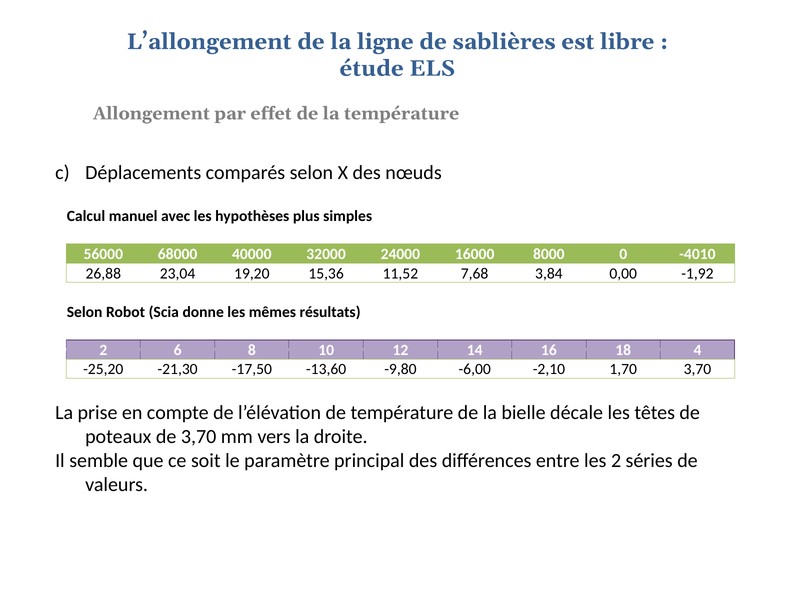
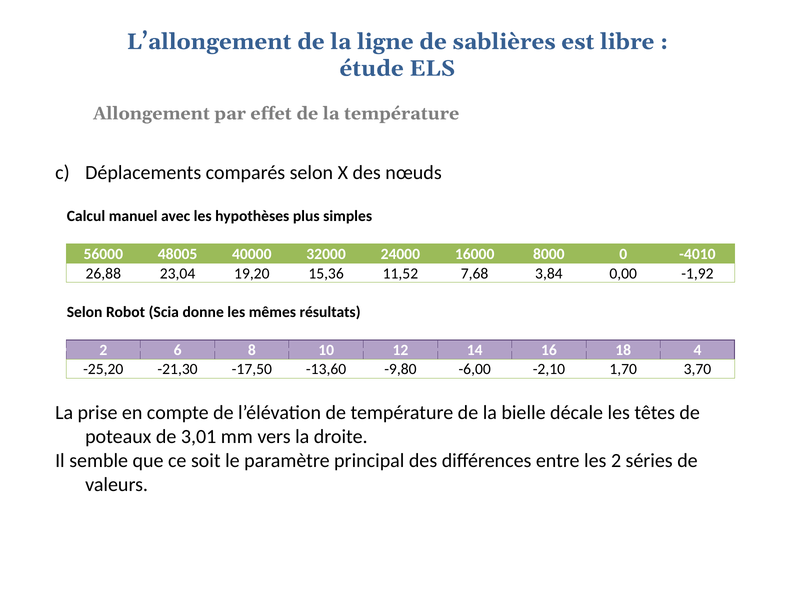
68000: 68000 -> 48005
de 3,70: 3,70 -> 3,01
